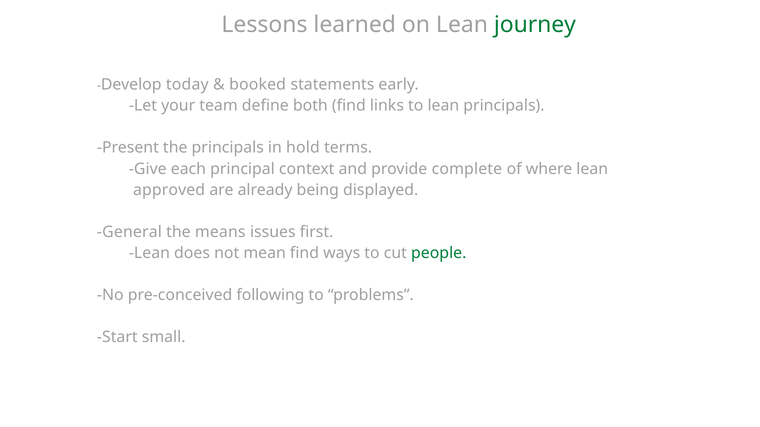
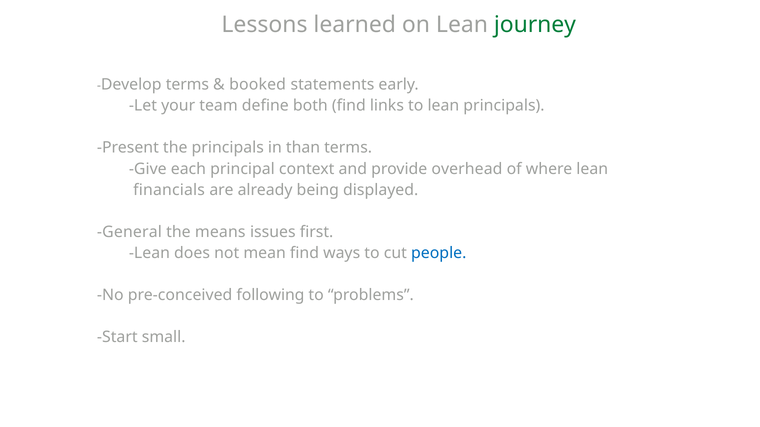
Develop today: today -> terms
hold: hold -> than
complete: complete -> overhead
approved: approved -> financials
people colour: green -> blue
